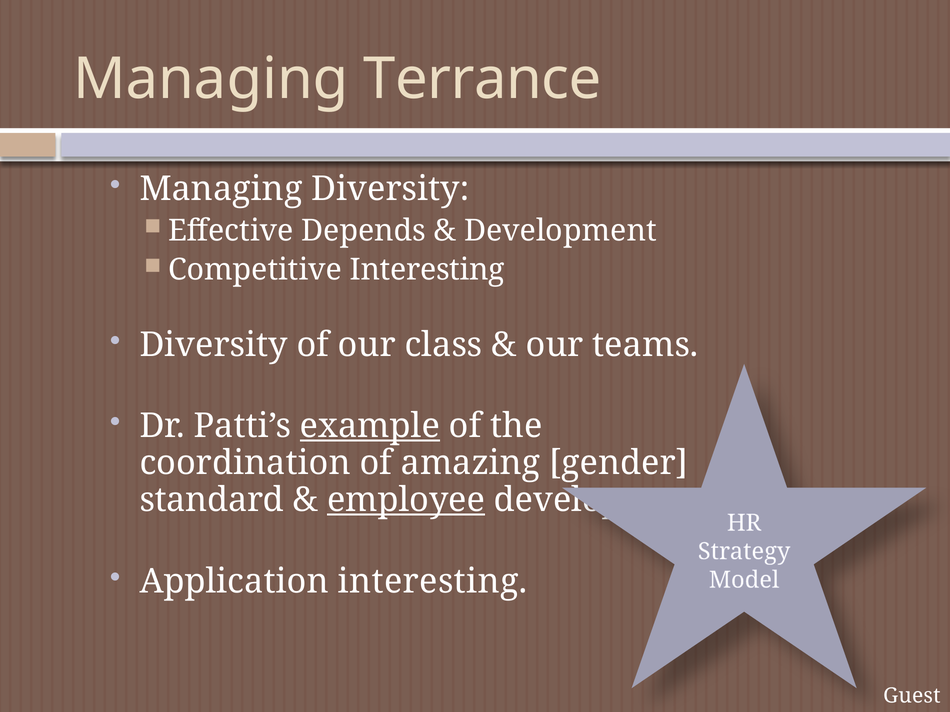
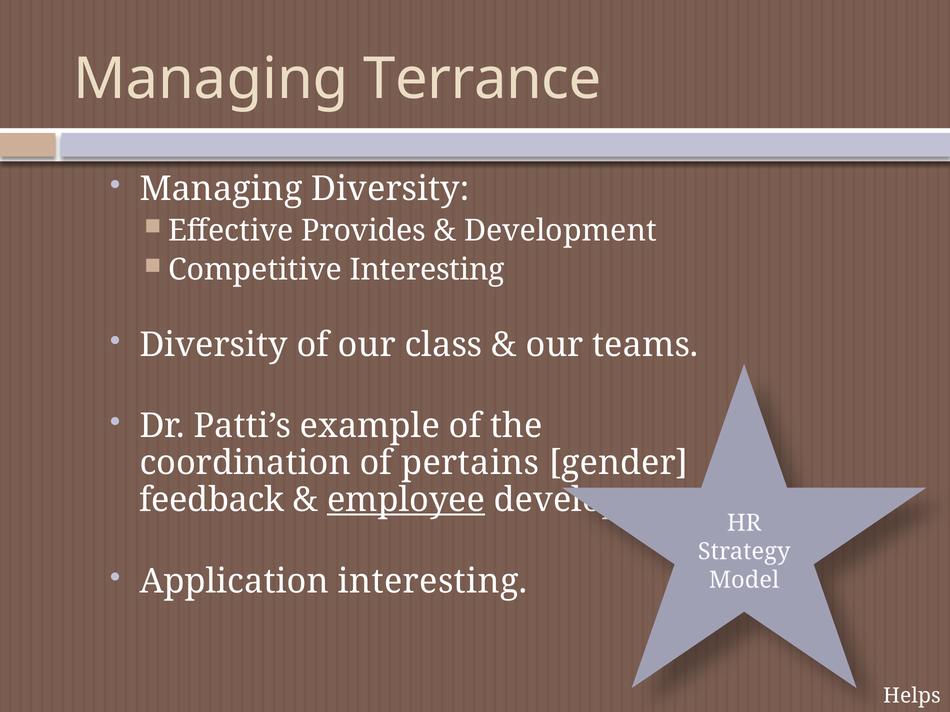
Depends: Depends -> Provides
example underline: present -> none
amazing: amazing -> pertains
standard: standard -> feedback
Guest: Guest -> Helps
